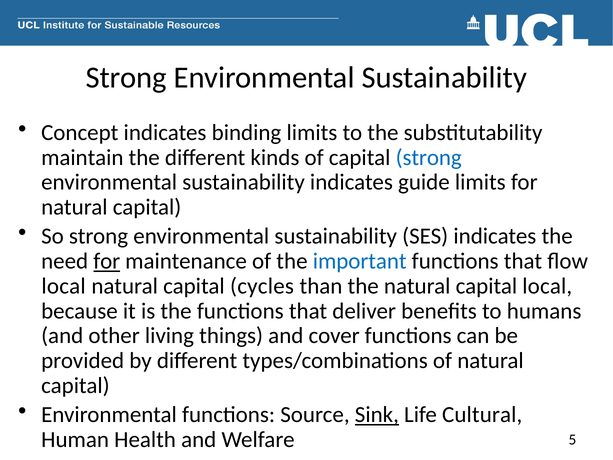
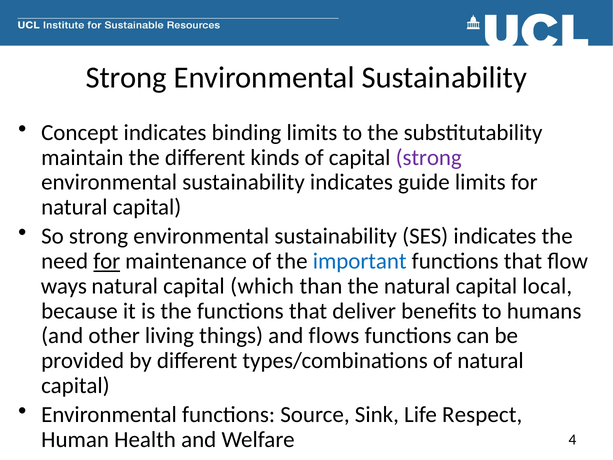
strong at (429, 157) colour: blue -> purple
local at (64, 286): local -> ways
cycles: cycles -> which
cover: cover -> flows
Sink underline: present -> none
Cultural: Cultural -> Respect
5: 5 -> 4
